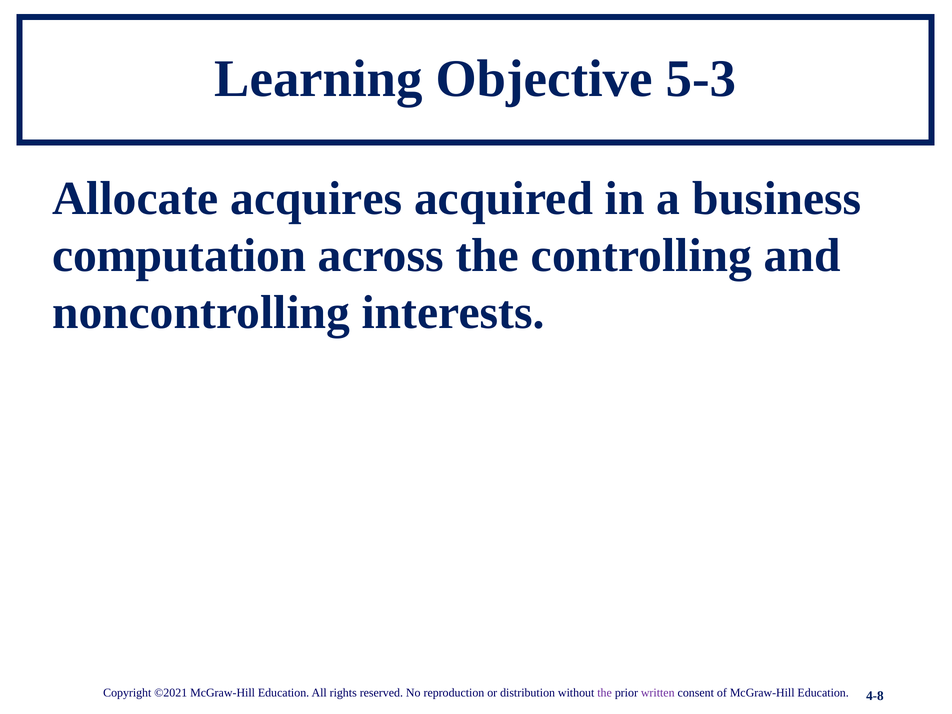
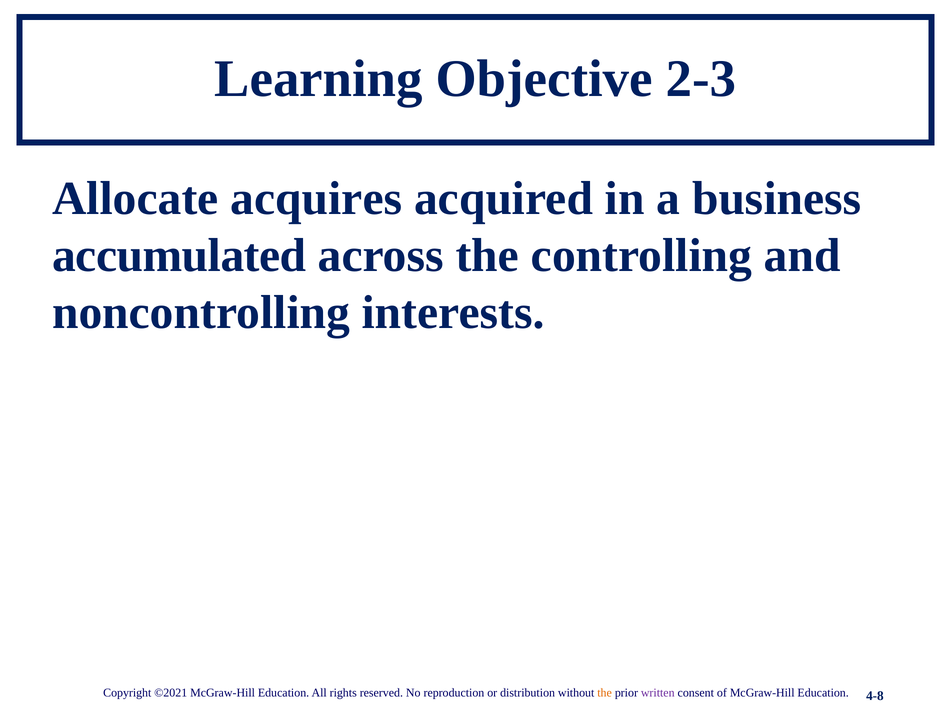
5-3: 5-3 -> 2-3
computation: computation -> accumulated
the at (605, 693) colour: purple -> orange
